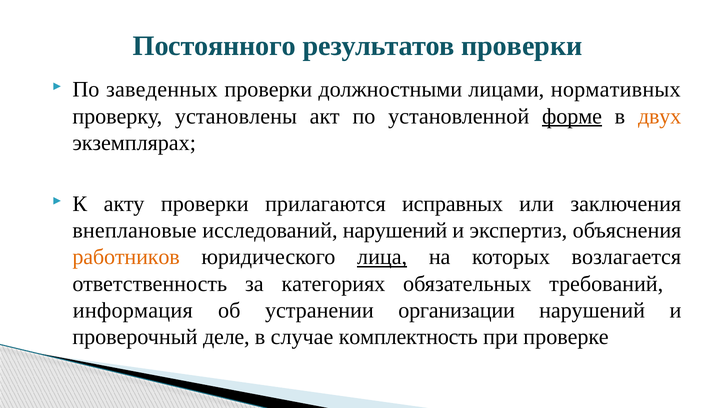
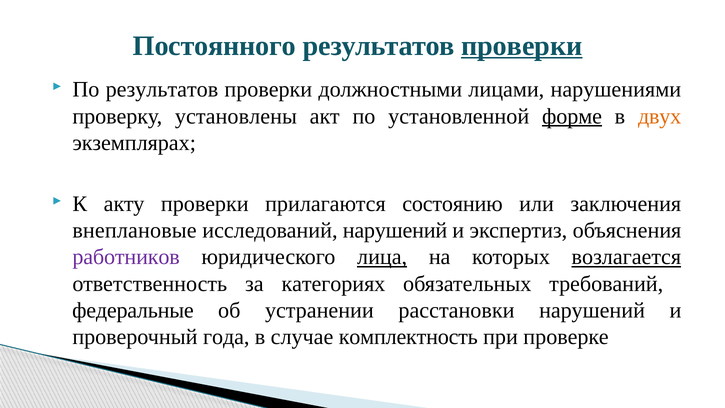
проверки at (522, 46) underline: none -> present
По заведенных: заведенных -> результатов
нормативных: нормативных -> нарушениями
исправных: исправных -> состоянию
работников colour: orange -> purple
возлагается underline: none -> present
информация: информация -> федеральные
организации: организации -> расстановки
деле: деле -> года
